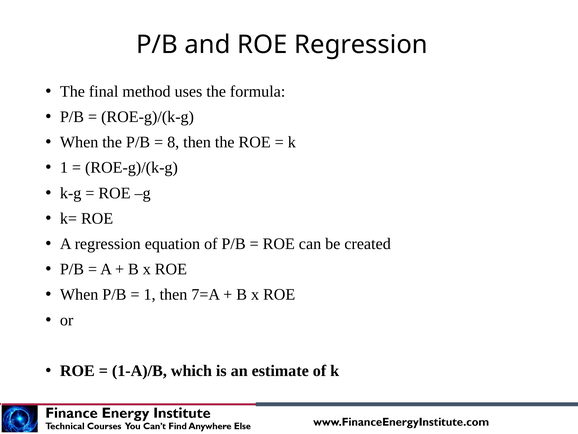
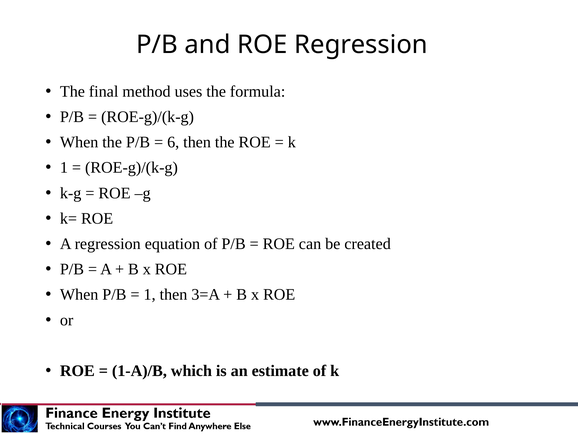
8: 8 -> 6
7=A: 7=A -> 3=A
